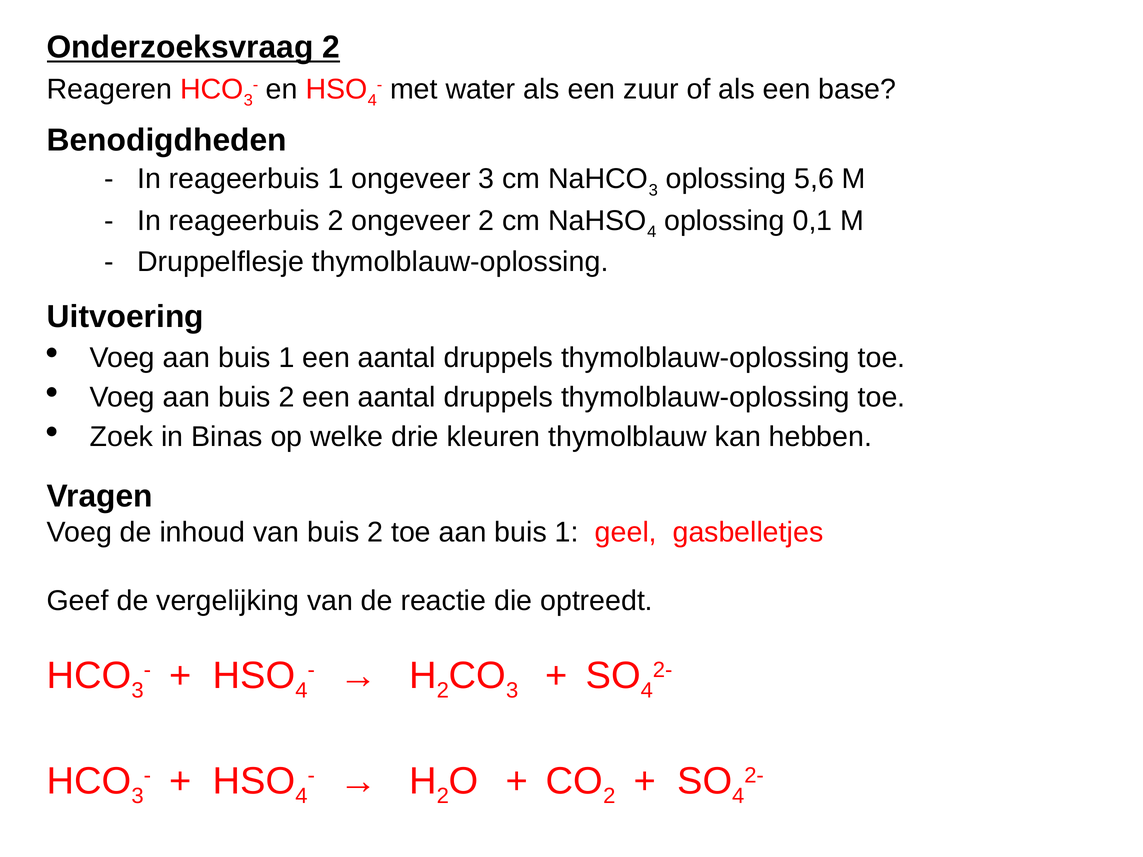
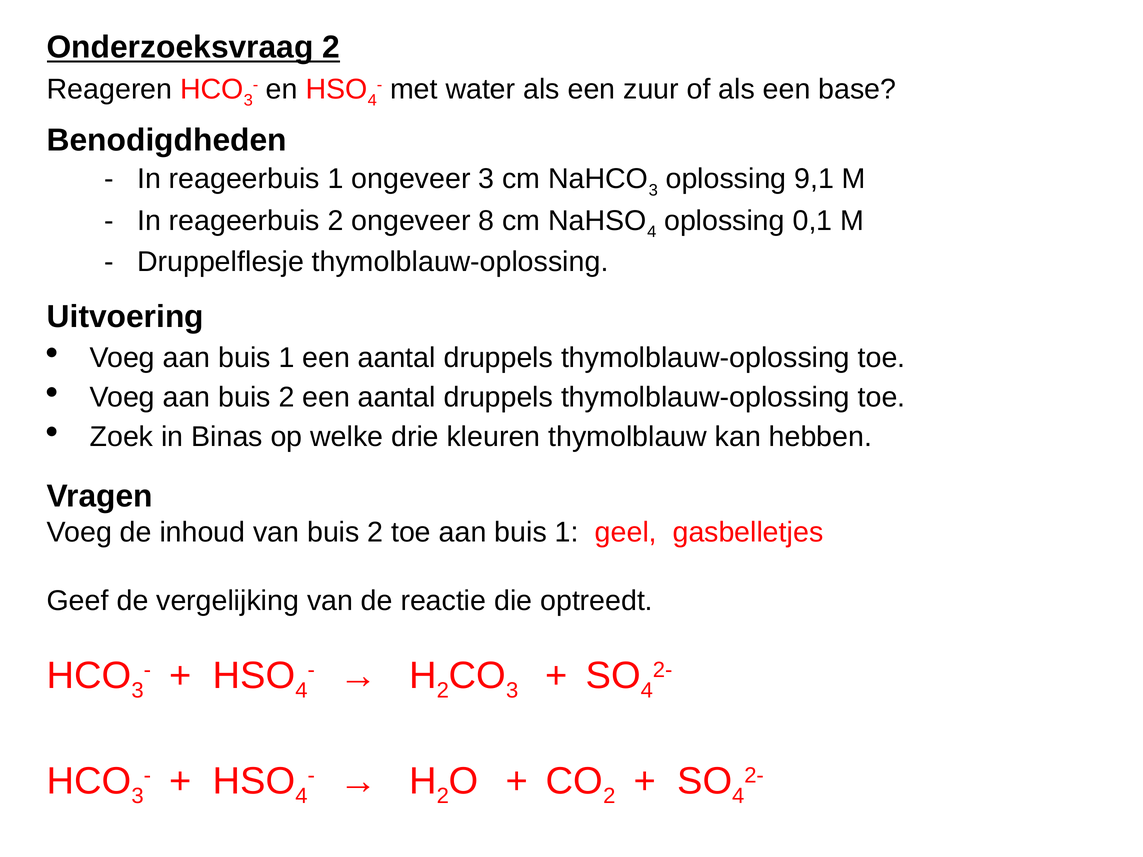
5,6: 5,6 -> 9,1
ongeveer 2: 2 -> 8
